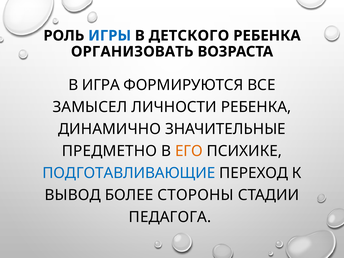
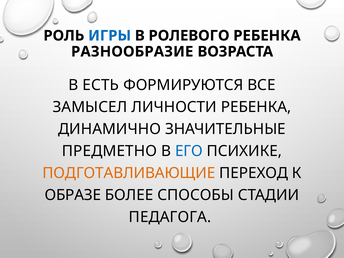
ДЕТСКОГО: ДЕТСКОГО -> РОЛЕВОГО
ОРГАНИЗОВАТЬ: ОРГАНИЗОВАТЬ -> РАЗНООБРАЗИЕ
ИГРА: ИГРА -> ЕСТЬ
ЕГО colour: orange -> blue
ПОДГОТАВЛИВАЮЩИЕ colour: blue -> orange
ВЫВОД: ВЫВОД -> ОБРАЗЕ
СТОРОНЫ: СТОРОНЫ -> СПОСОБЫ
